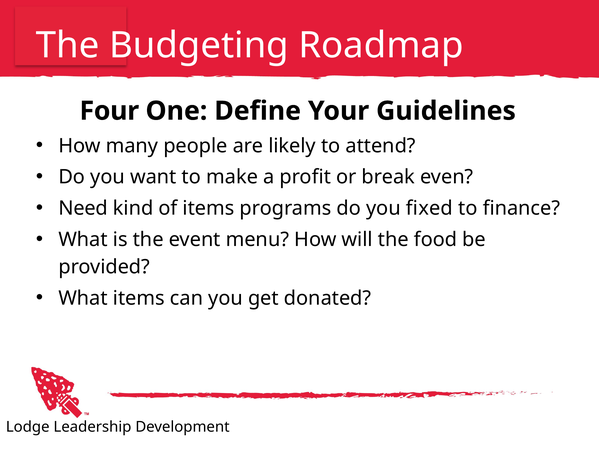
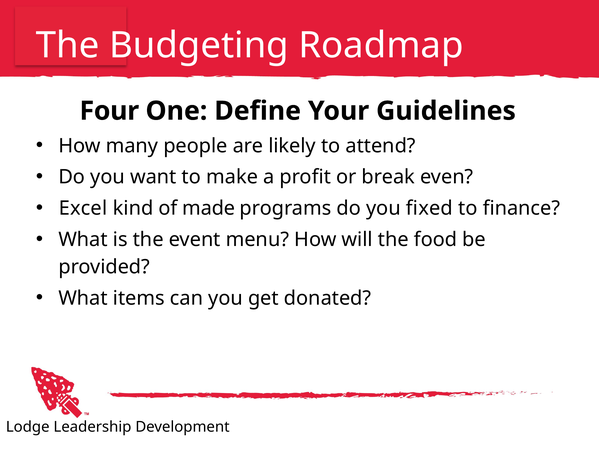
Need: Need -> Excel
of items: items -> made
